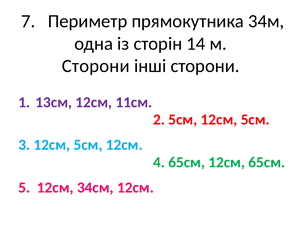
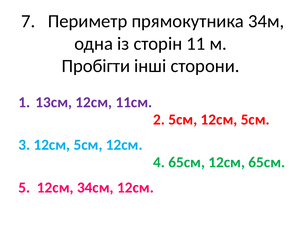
14: 14 -> 11
Сторони at (96, 66): Сторони -> Пробігти
